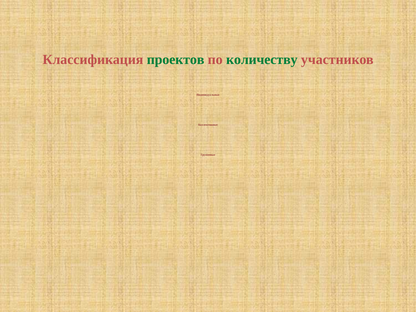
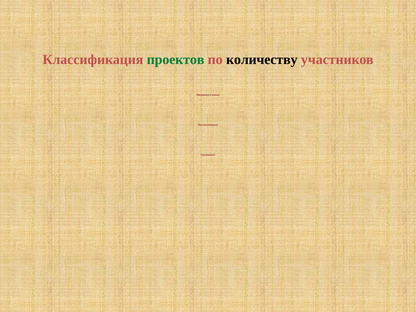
количеству colour: green -> black
